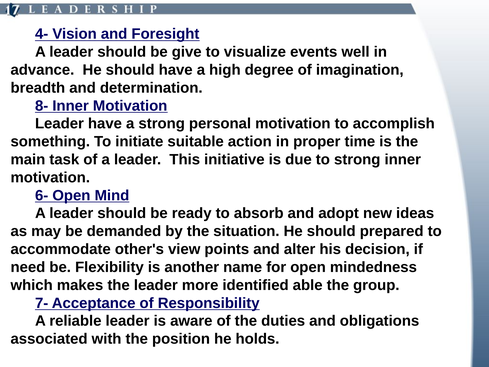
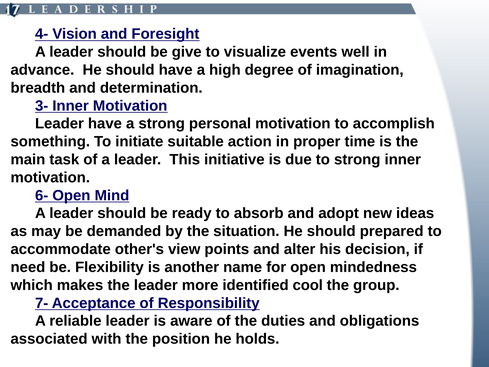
8-: 8- -> 3-
able: able -> cool
